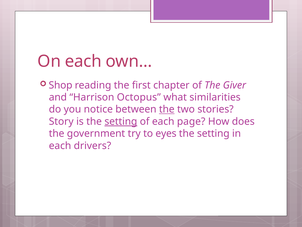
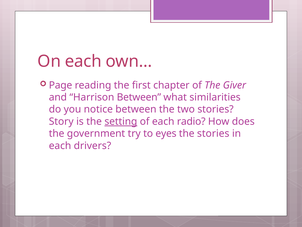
Shop: Shop -> Page
Harrison Octopus: Octopus -> Between
the at (167, 109) underline: present -> none
page: page -> radio
setting at (213, 133): setting -> stories
